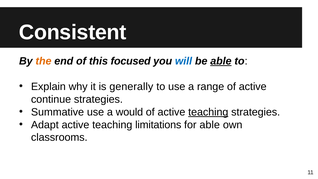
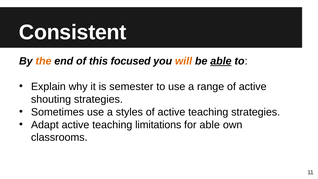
will colour: blue -> orange
generally: generally -> semester
continue: continue -> shouting
Summative: Summative -> Sometimes
would: would -> styles
teaching at (208, 112) underline: present -> none
